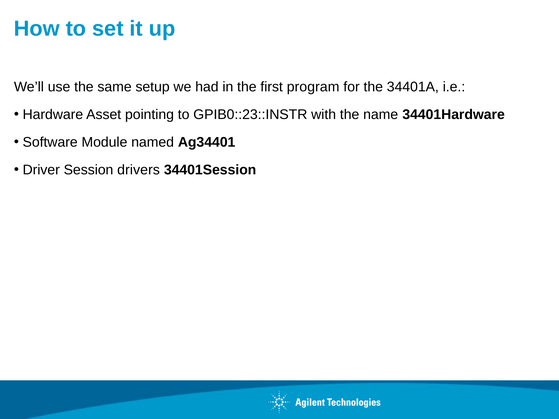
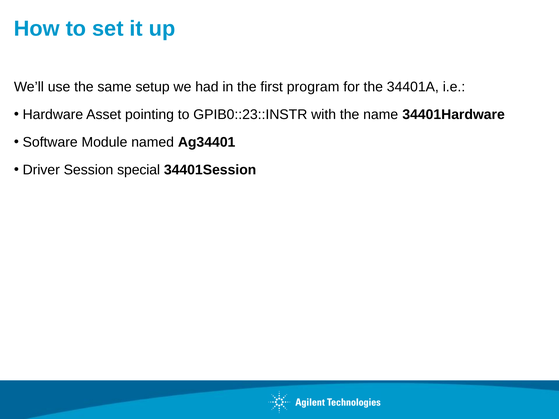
drivers: drivers -> special
